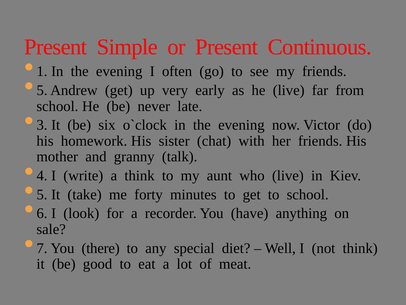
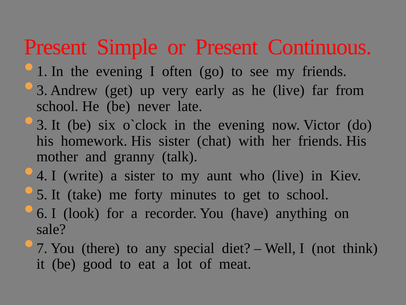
5 at (42, 90): 5 -> 3
a think: think -> sister
